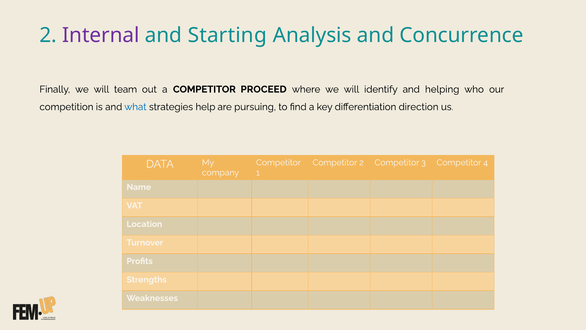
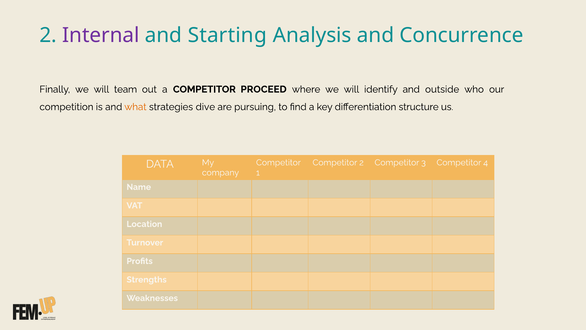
helping: helping -> outside
what colour: blue -> orange
help: help -> dive
direction: direction -> structure
